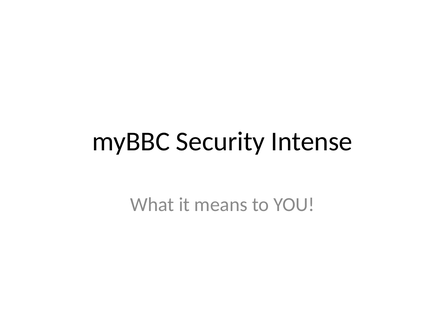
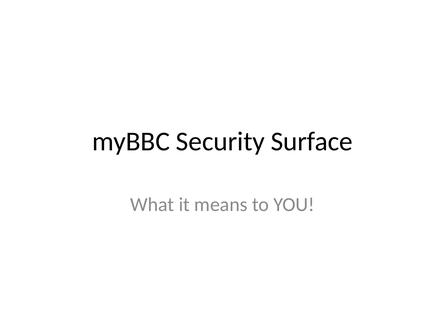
Intense: Intense -> Surface
